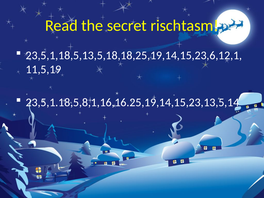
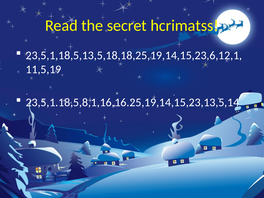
rischtasm: rischtasm -> hcrimatss
